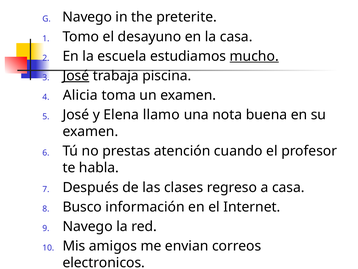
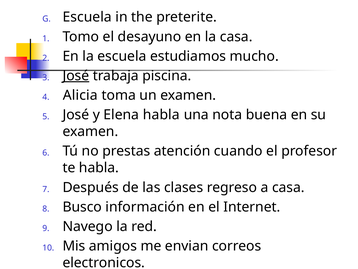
Navego at (87, 17): Navego -> Escuela
mucho underline: present -> none
Elena llamo: llamo -> habla
